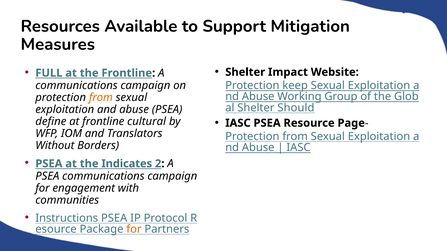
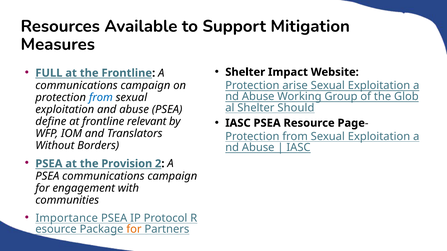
keep: keep -> arise
from at (101, 98) colour: orange -> blue
cultural: cultural -> relevant
Indicates: Indicates -> Provision
Instructions: Instructions -> Importance
